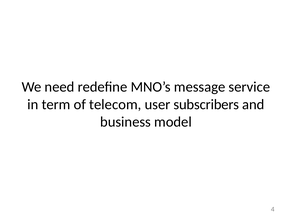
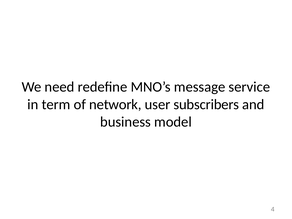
telecom: telecom -> network
